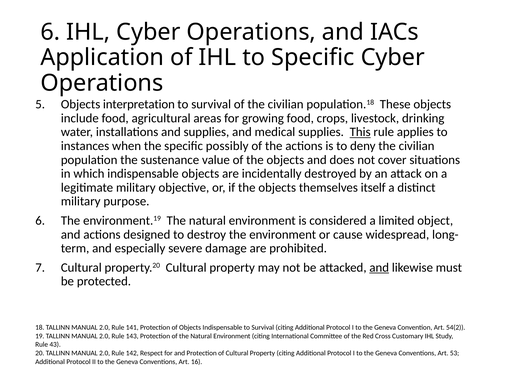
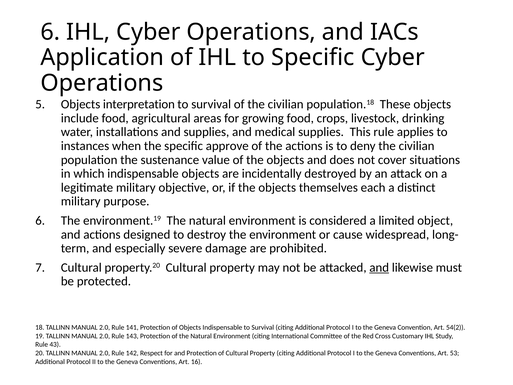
This underline: present -> none
possibly: possibly -> approve
itself: itself -> each
